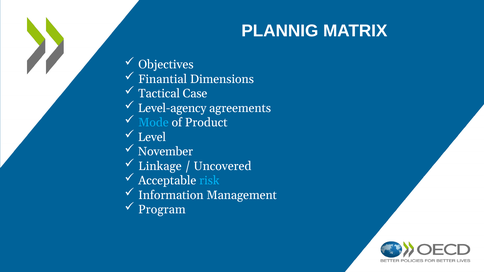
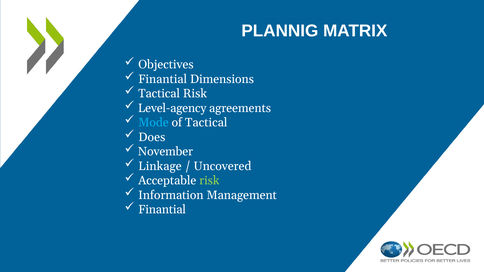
Tactical Case: Case -> Risk
of Product: Product -> Tactical
Level: Level -> Does
risk at (209, 181) colour: light blue -> light green
Program at (162, 210): Program -> Finantial
